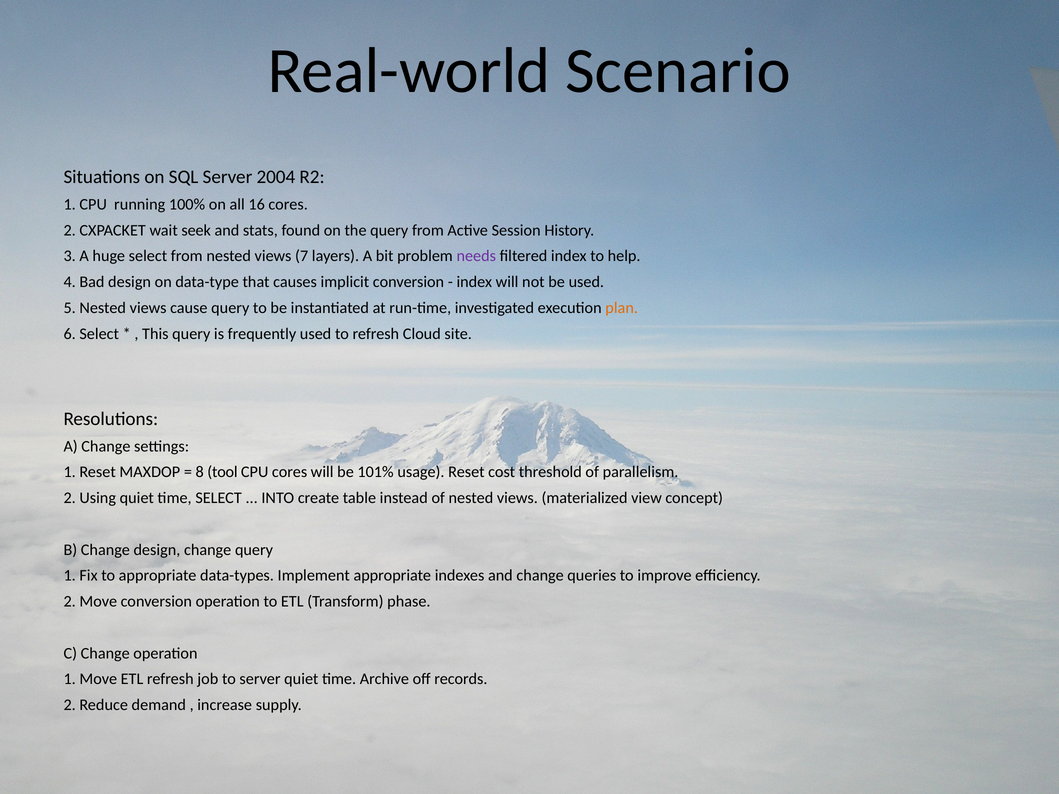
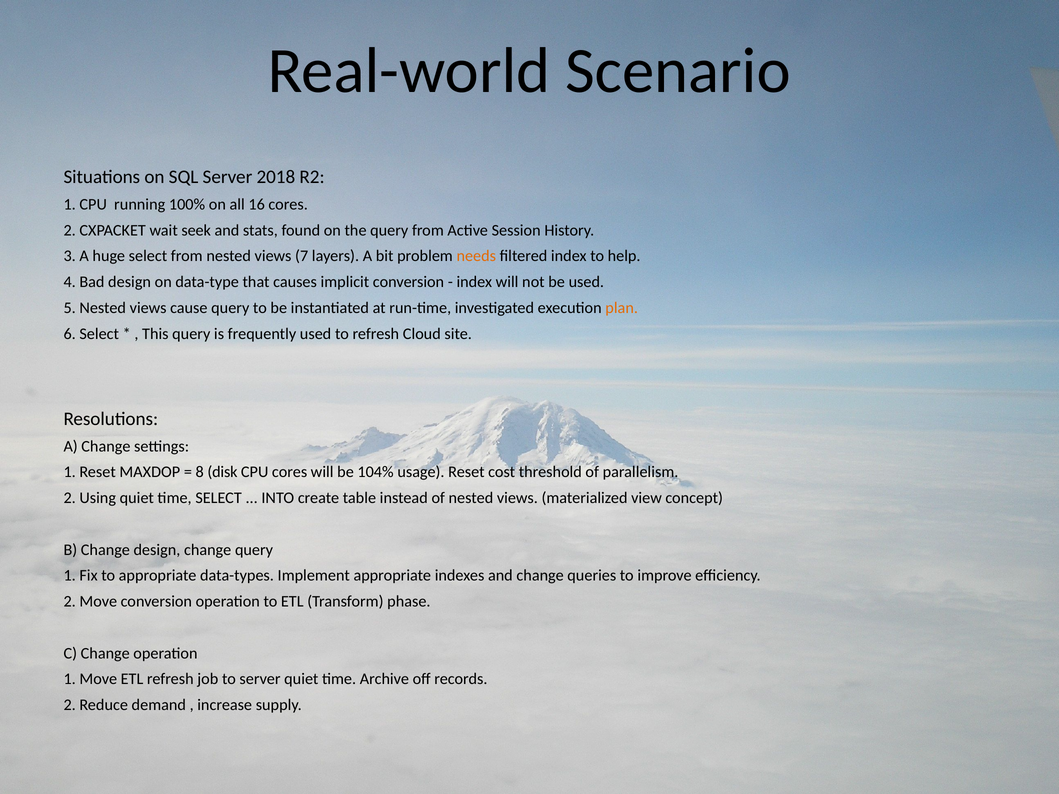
2004: 2004 -> 2018
needs colour: purple -> orange
tool: tool -> disk
101%: 101% -> 104%
